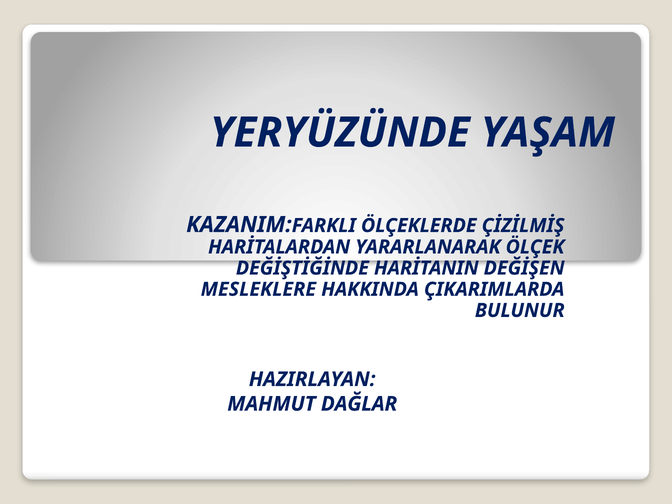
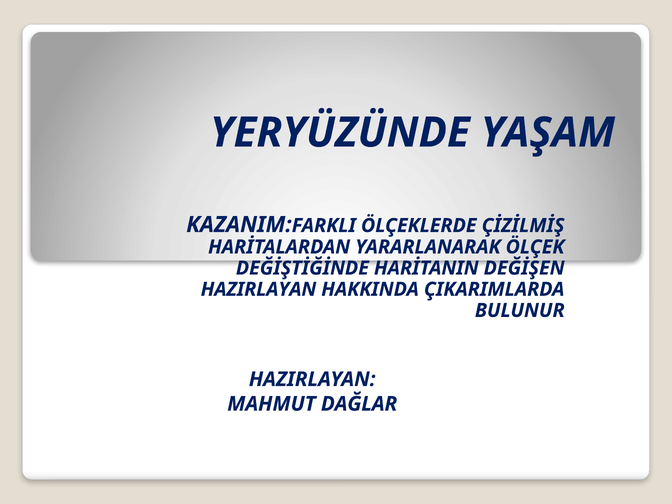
MESLEKLERE at (258, 289): MESLEKLERE -> HAZIRLAYAN
